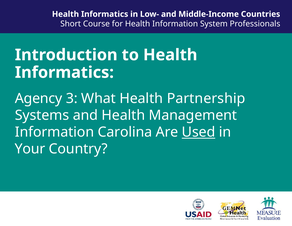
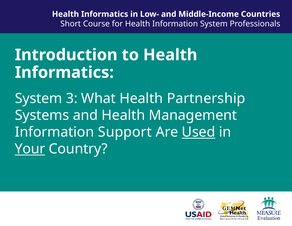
Agency at (39, 98): Agency -> System
Carolina: Carolina -> Support
Your underline: none -> present
